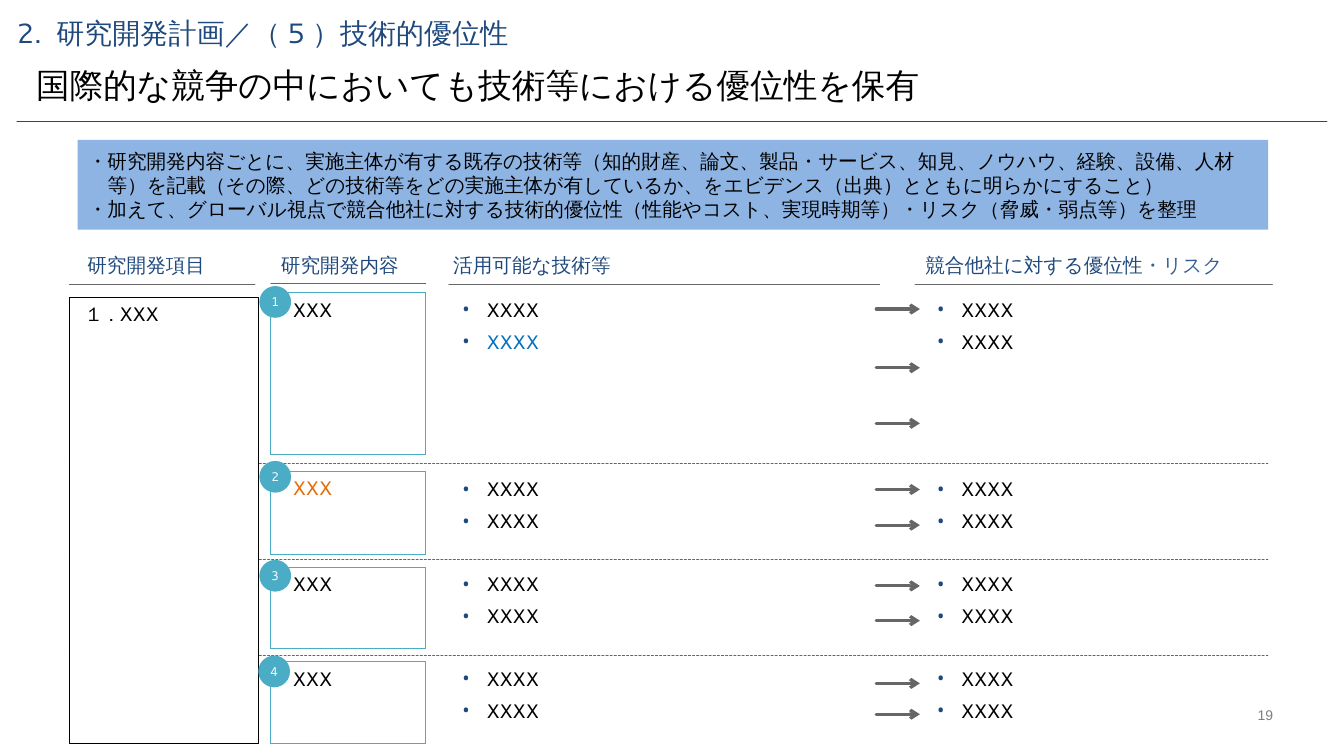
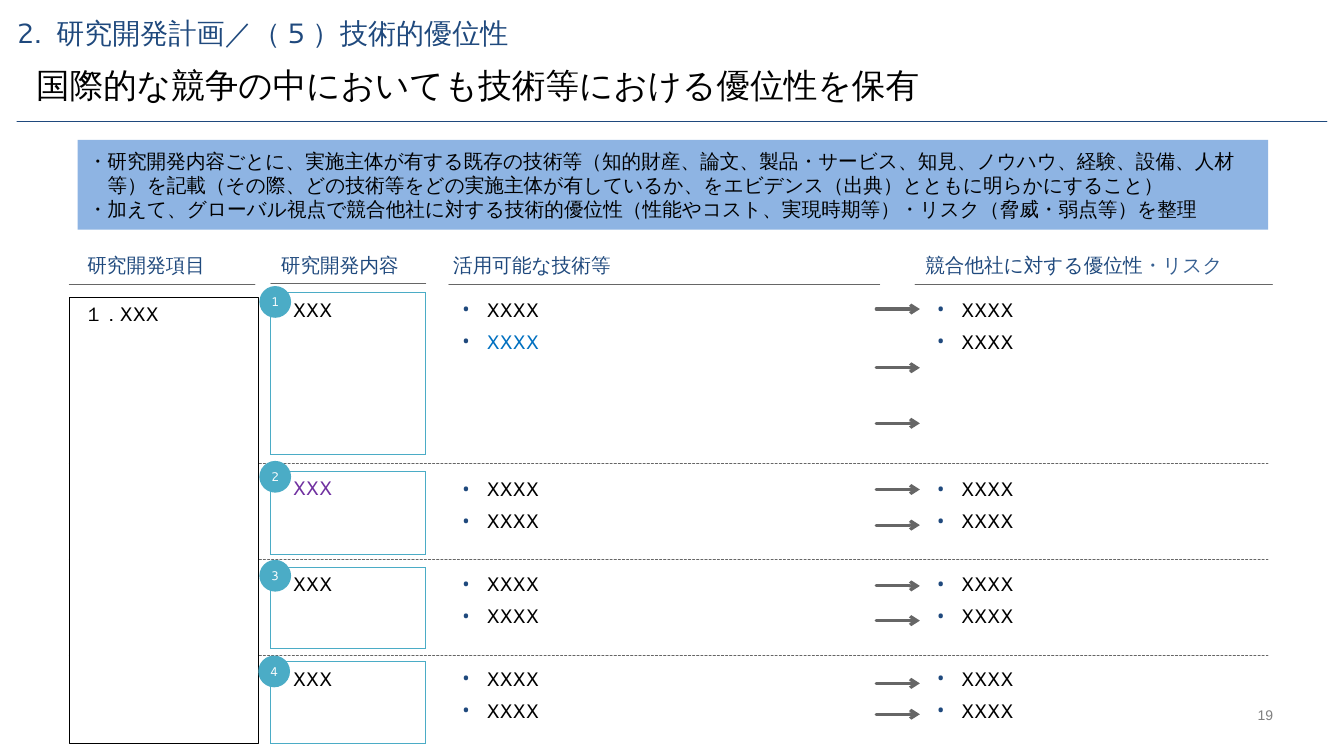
XXX at (312, 489) colour: orange -> purple
